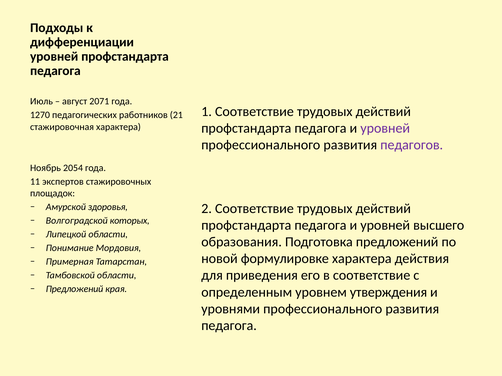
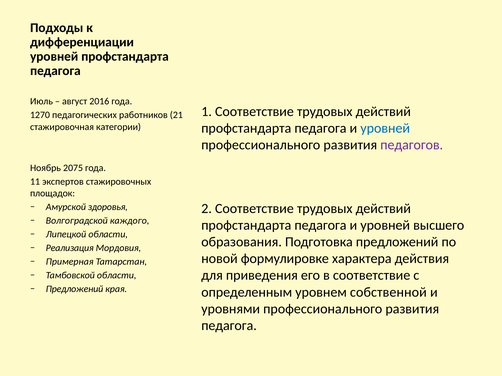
2071: 2071 -> 2016
уровней at (385, 128) colour: purple -> blue
стажировочная характера: характера -> категории
2054: 2054 -> 2075
которых: которых -> каждого
Понимание: Понимание -> Реализация
утверждения: утверждения -> собственной
